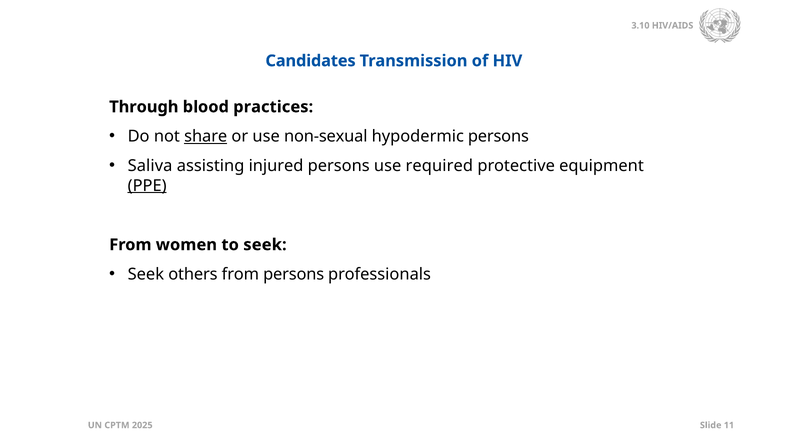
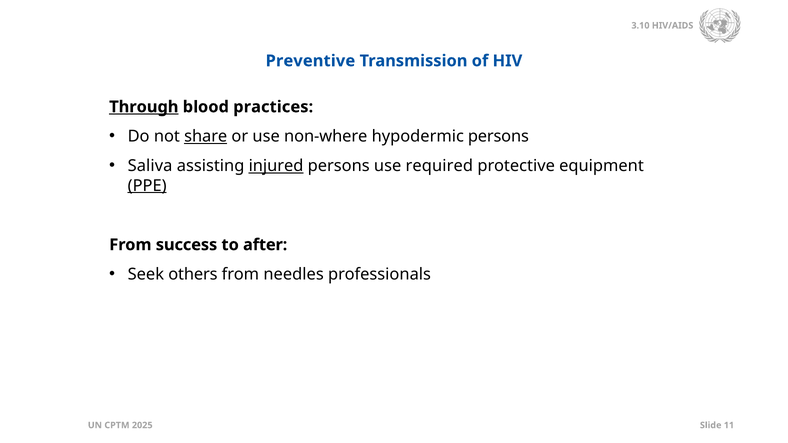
Candidates: Candidates -> Preventive
Through underline: none -> present
non-sexual: non-sexual -> non-where
injured underline: none -> present
women: women -> success
to seek: seek -> after
from persons: persons -> needles
